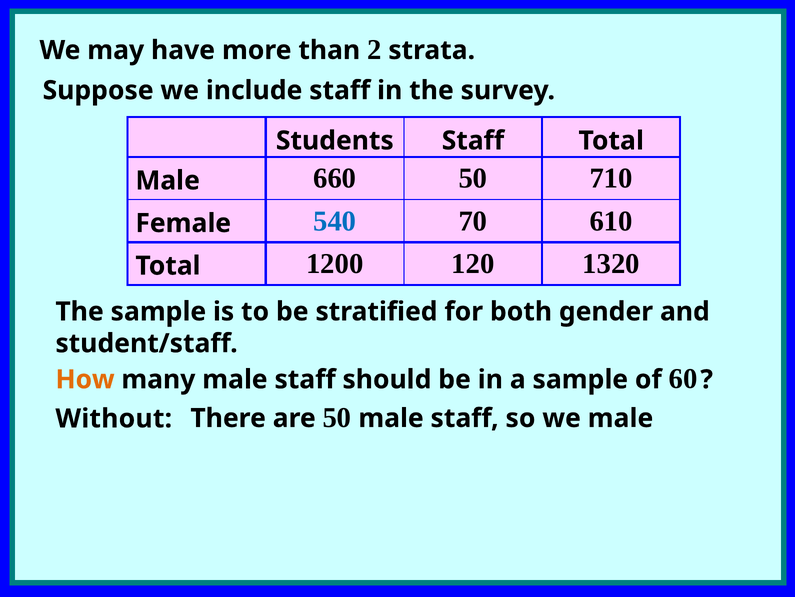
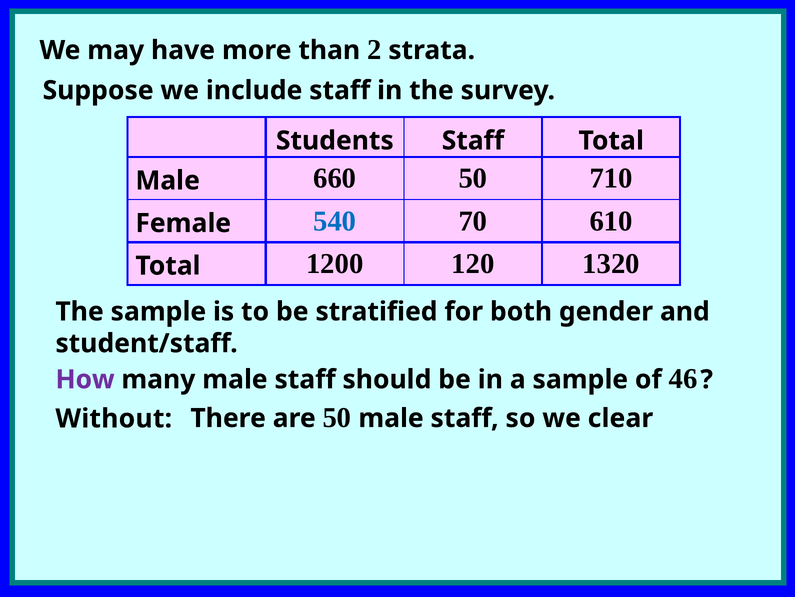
How colour: orange -> purple
60: 60 -> 46
we male: male -> clear
